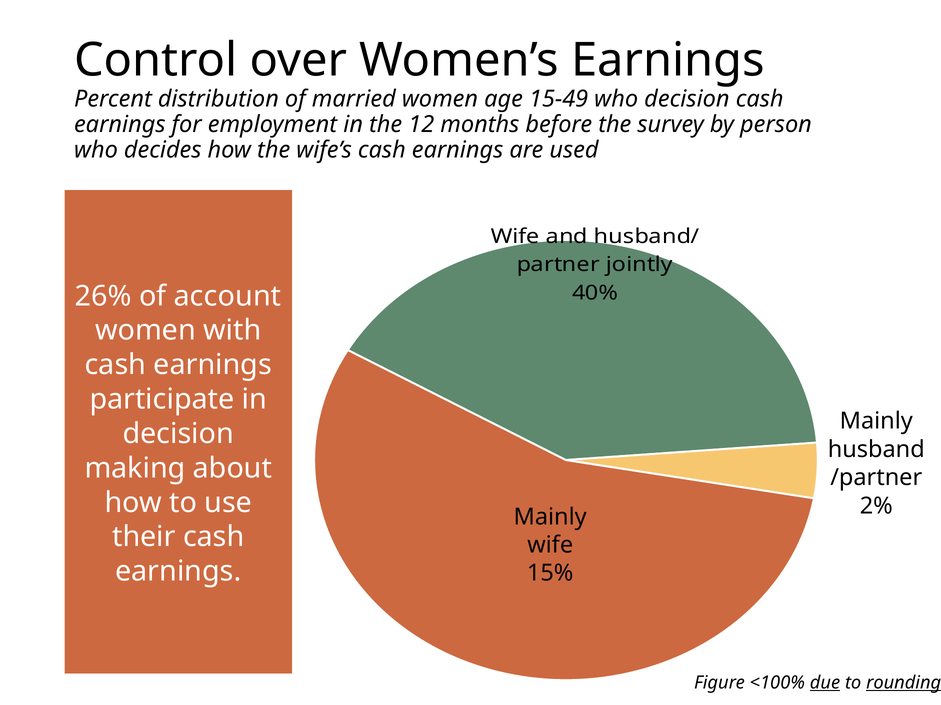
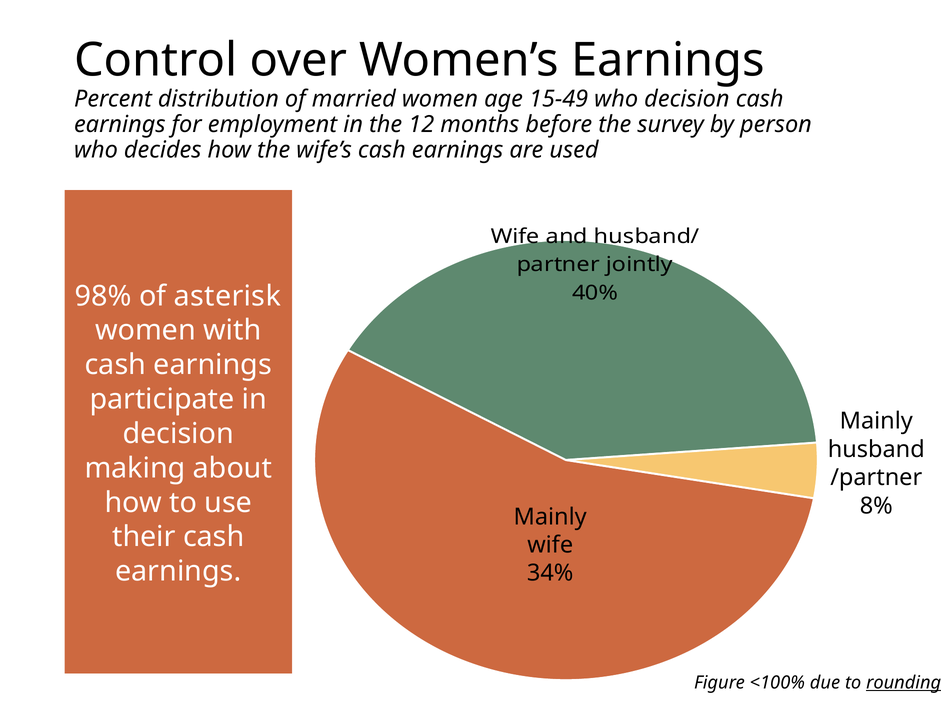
26%: 26% -> 98%
account: account -> asterisk
2%: 2% -> 8%
15%: 15% -> 34%
due underline: present -> none
